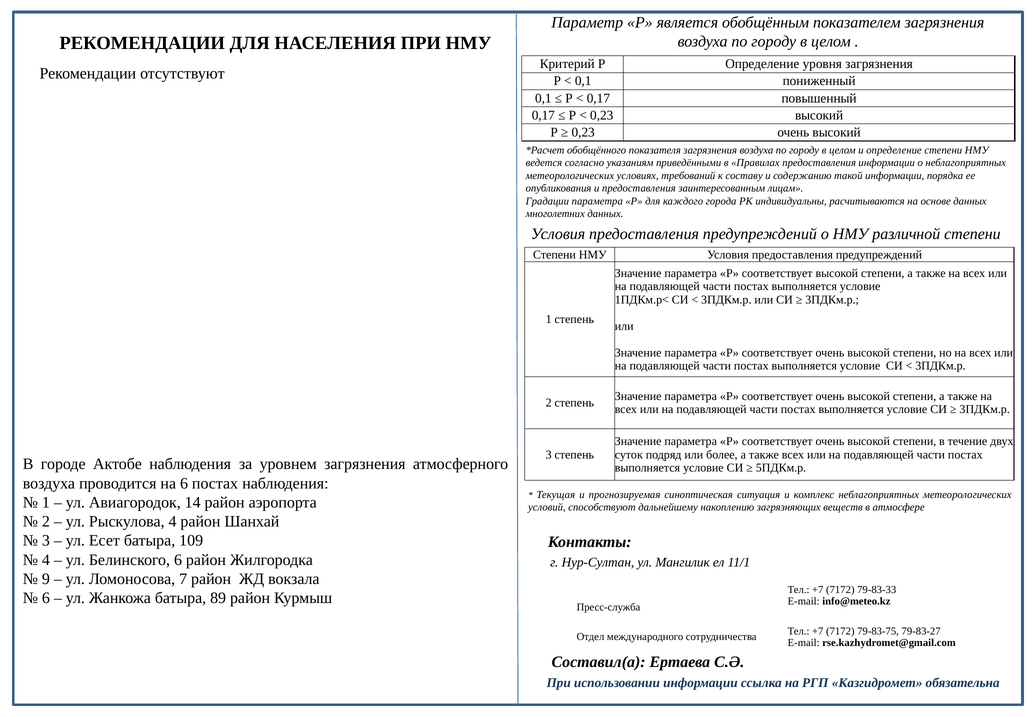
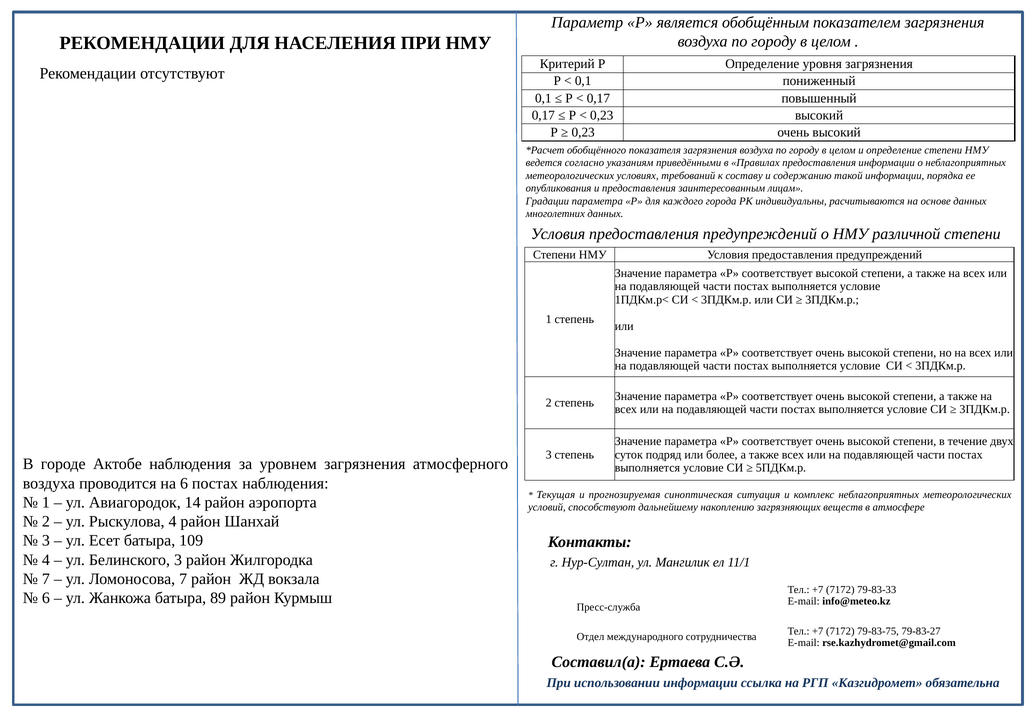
Белинского 6: 6 -> 3
9 at (46, 579): 9 -> 7
